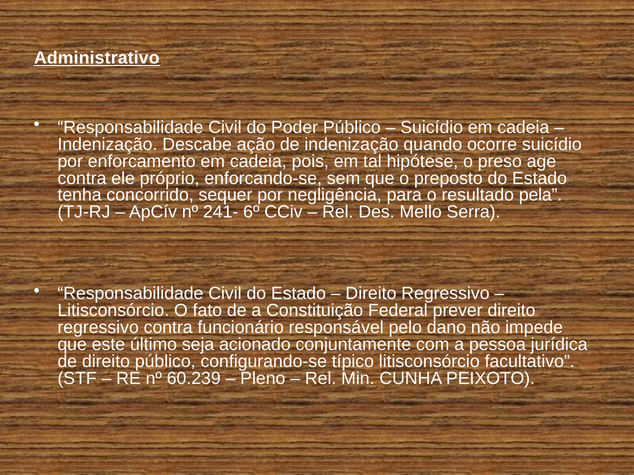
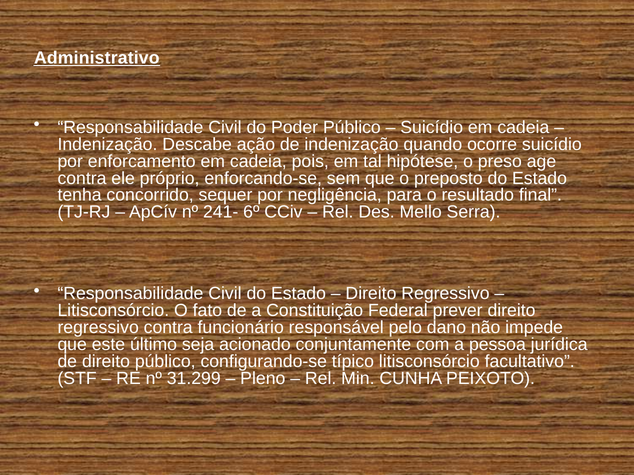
pela: pela -> final
60.239: 60.239 -> 31.299
